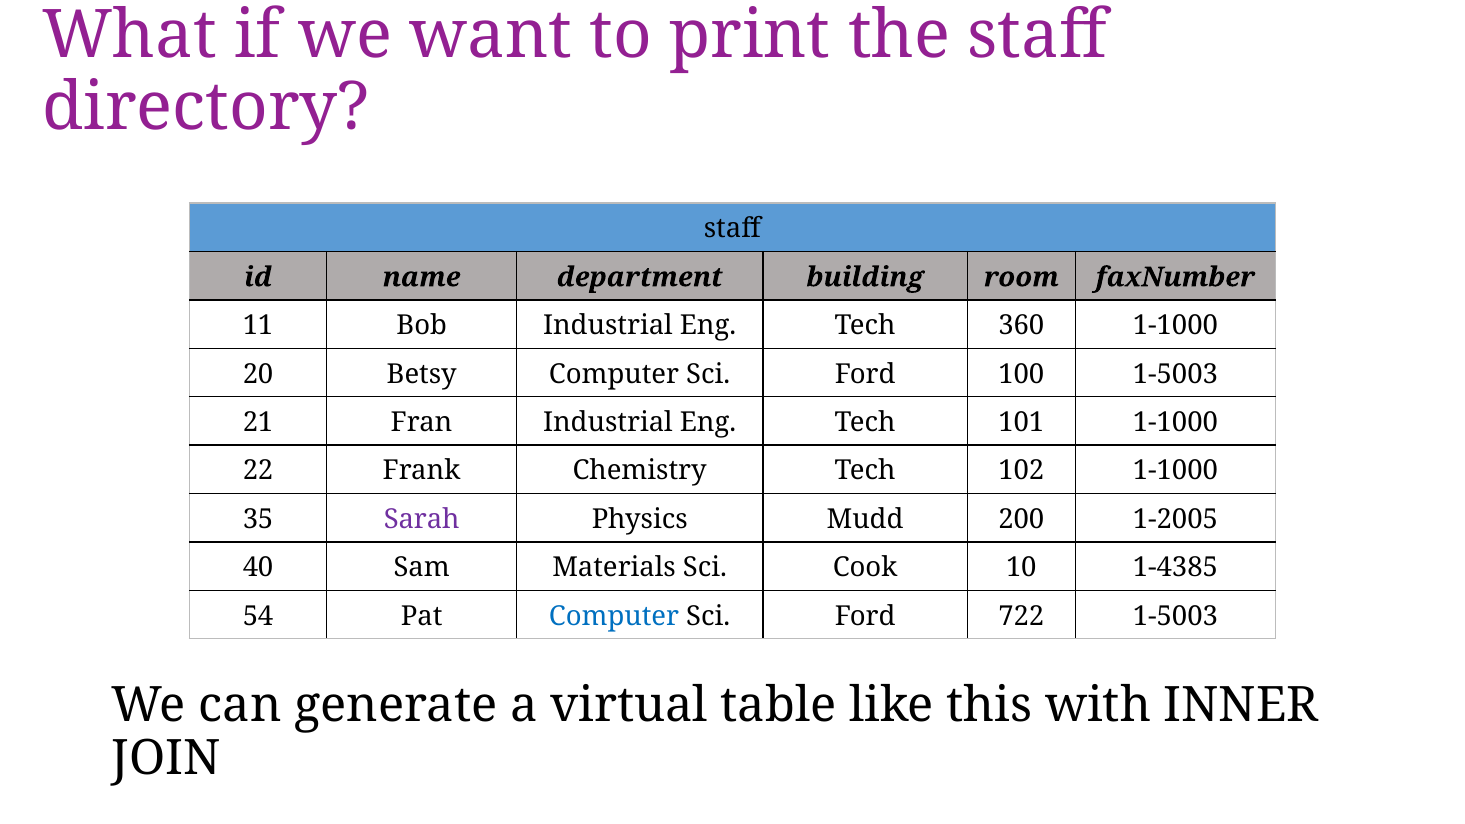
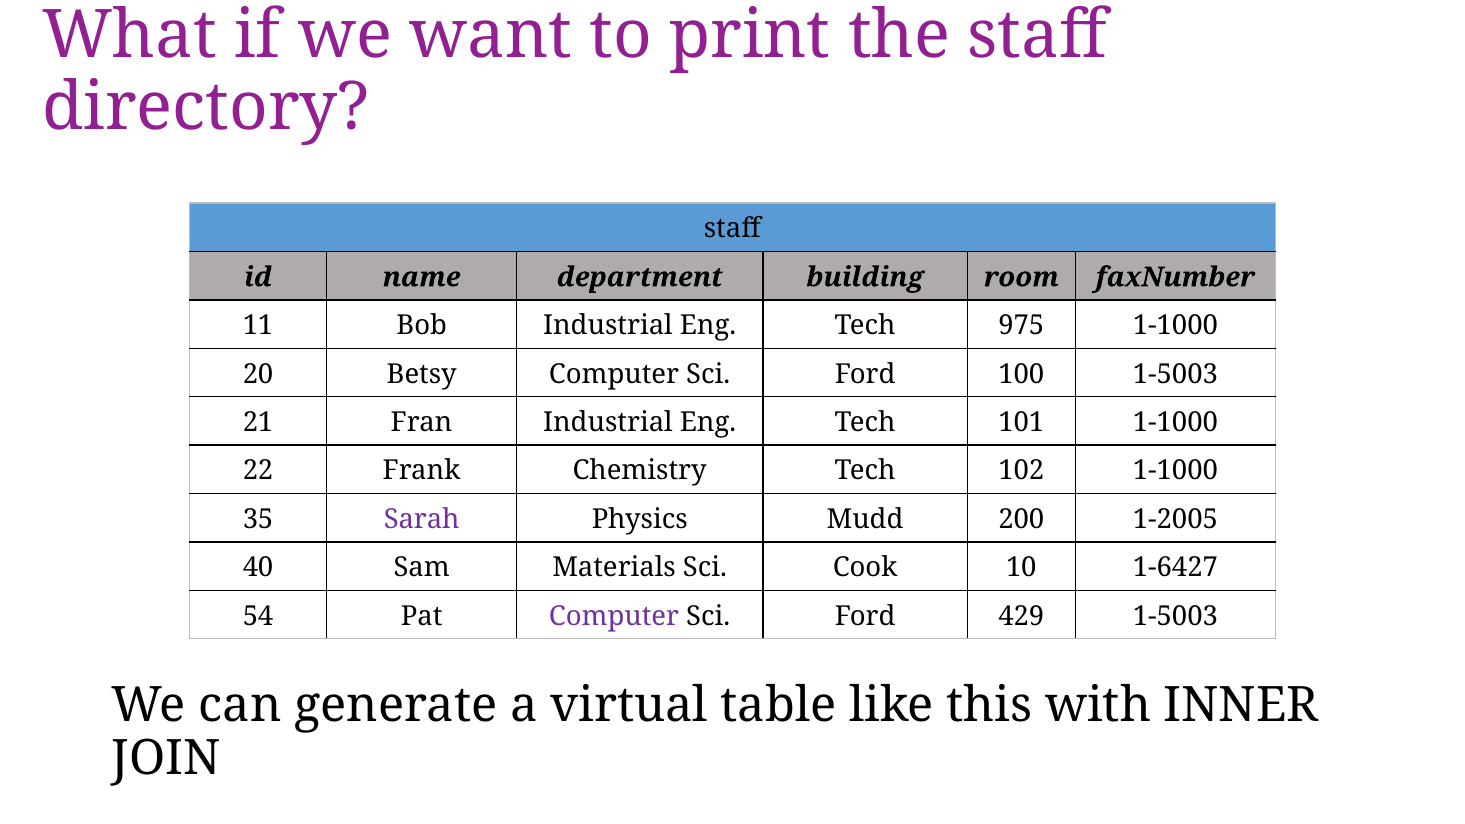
360: 360 -> 975
1-4385: 1-4385 -> 1-6427
Computer at (614, 616) colour: blue -> purple
722: 722 -> 429
